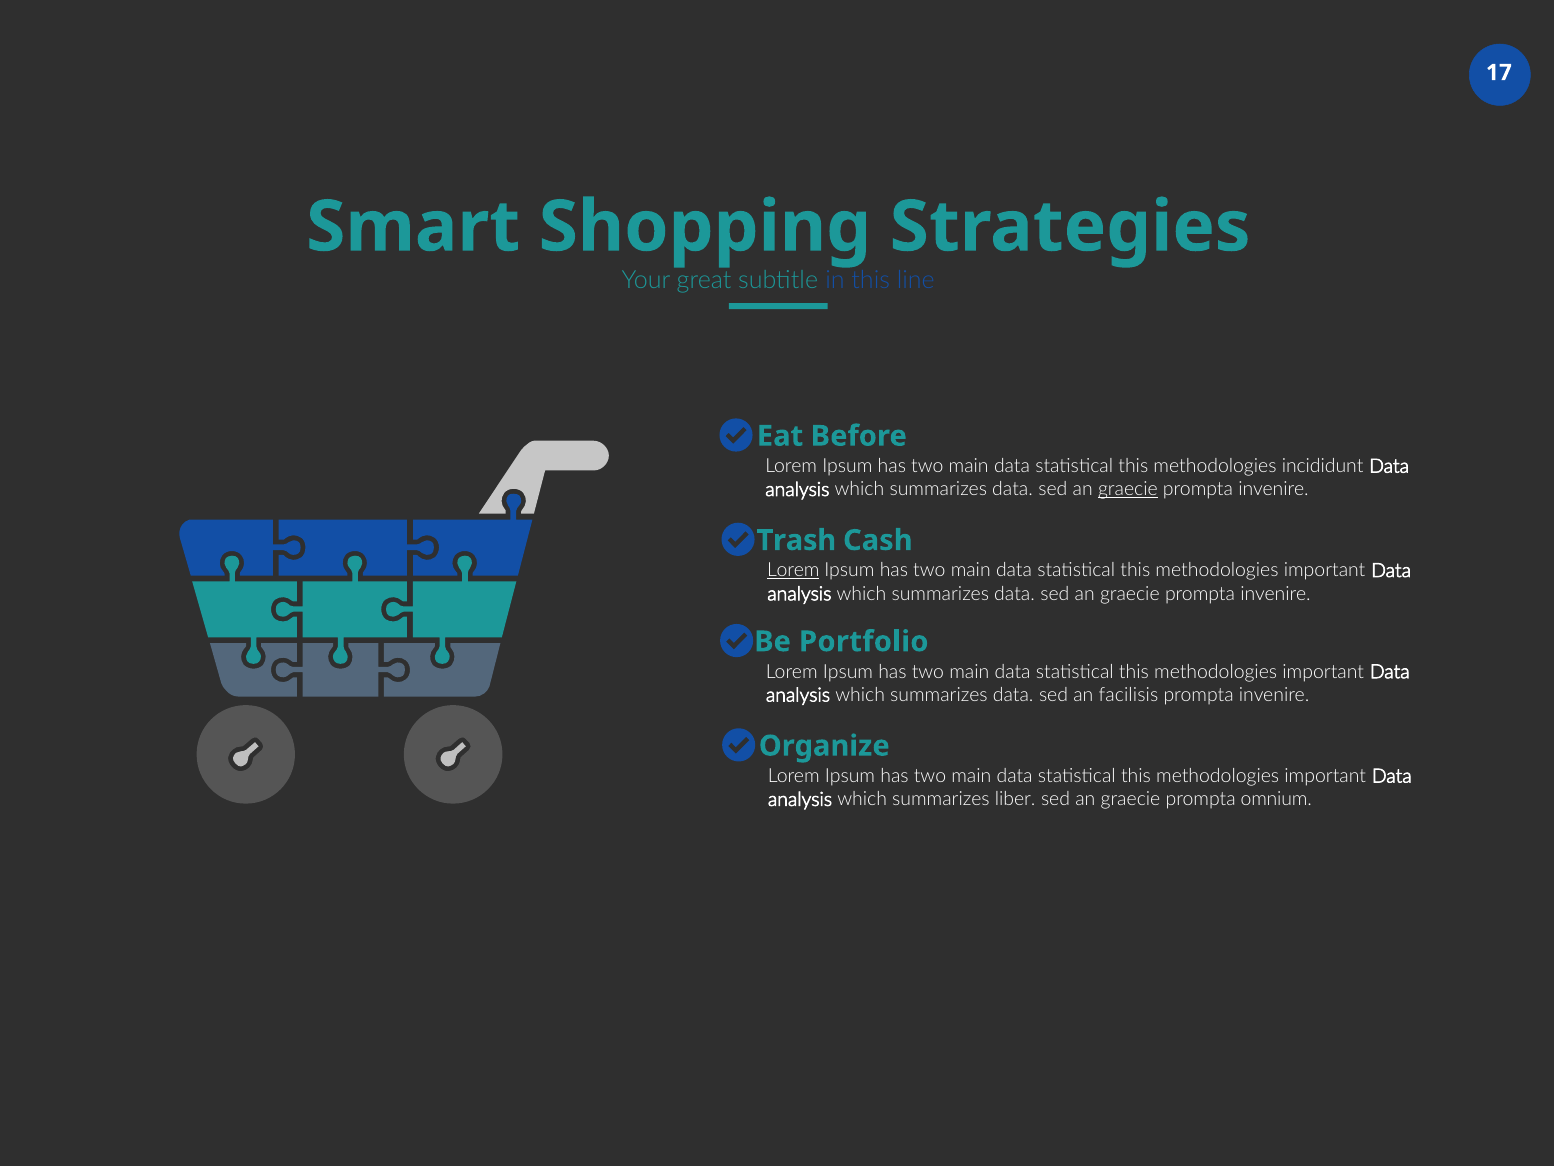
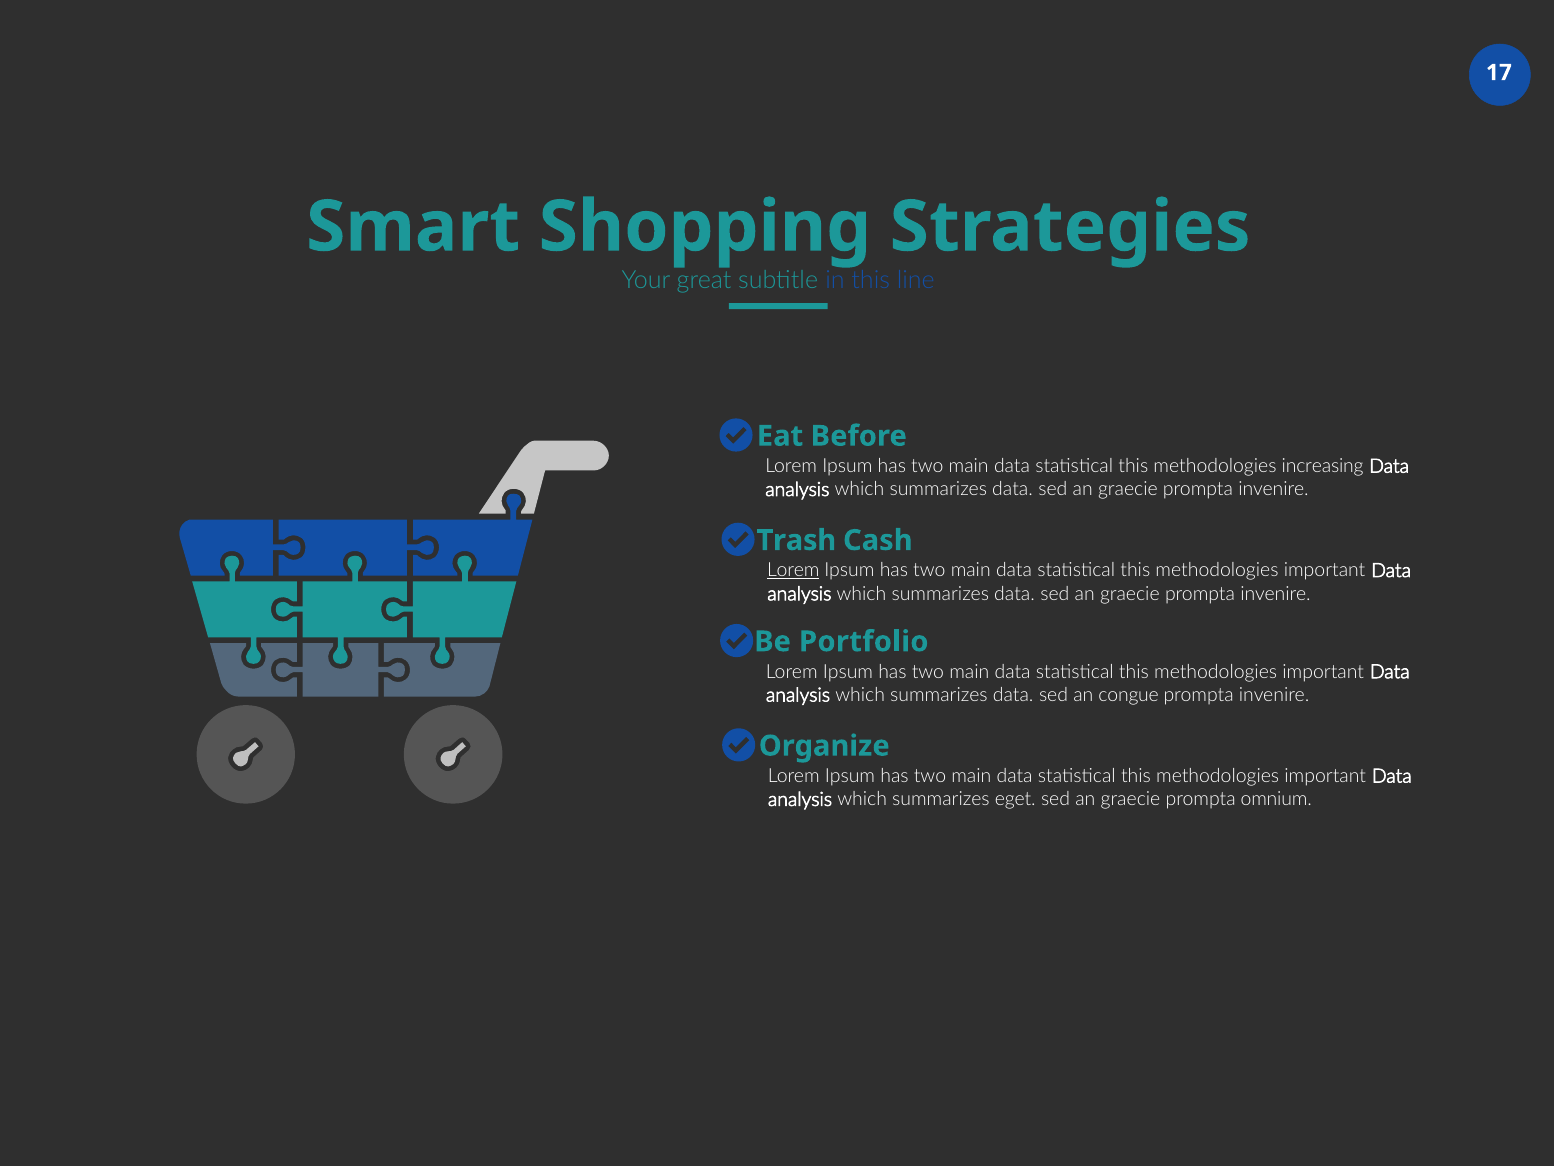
incididunt: incididunt -> increasing
graecie at (1128, 489) underline: present -> none
facilisis: facilisis -> congue
liber: liber -> eget
